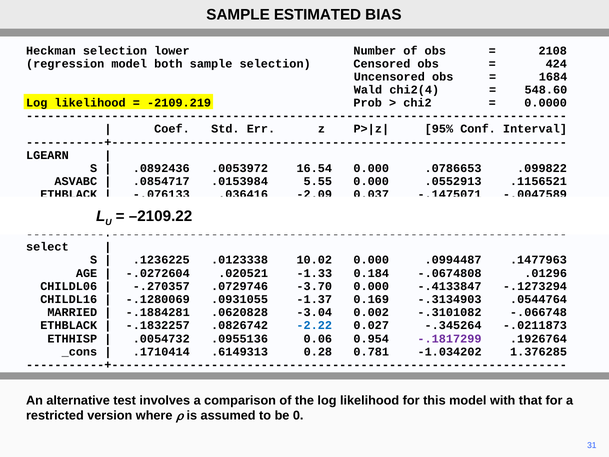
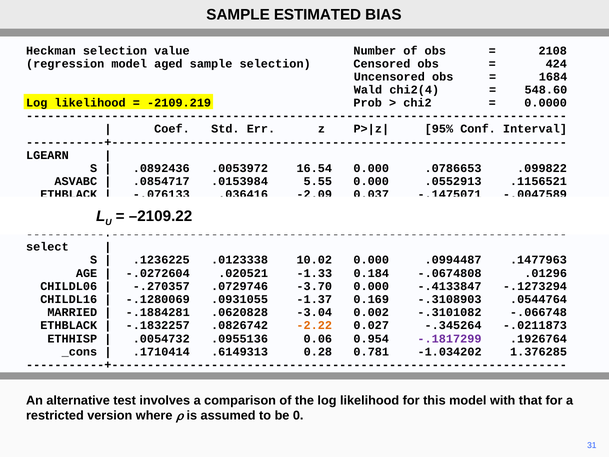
lower: lower -> value
both: both -> aged
-.3134903: -.3134903 -> -.3108903
-2.22 colour: blue -> orange
